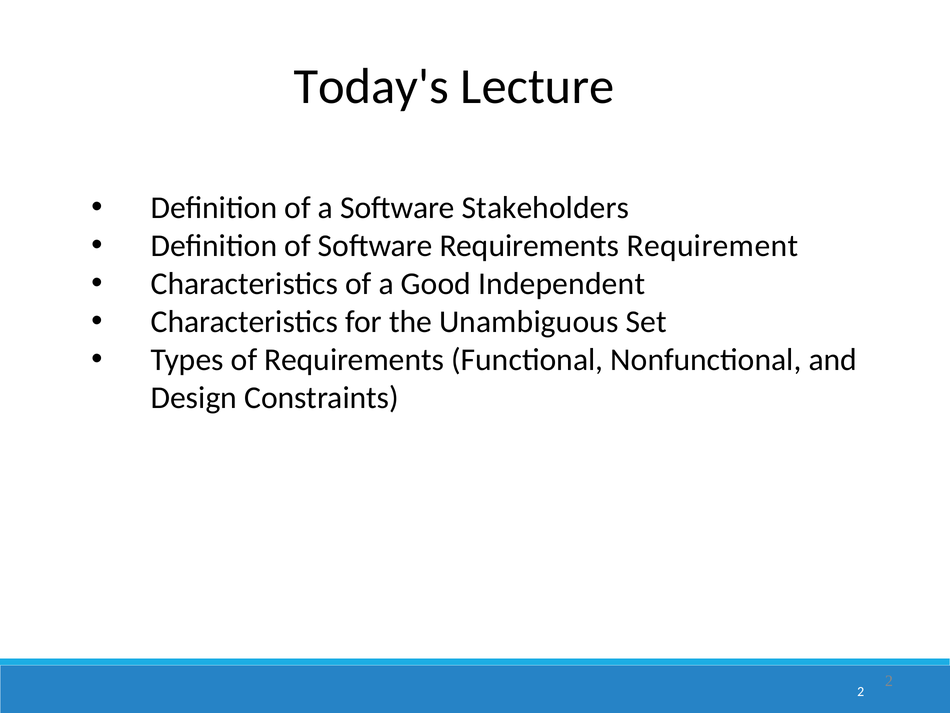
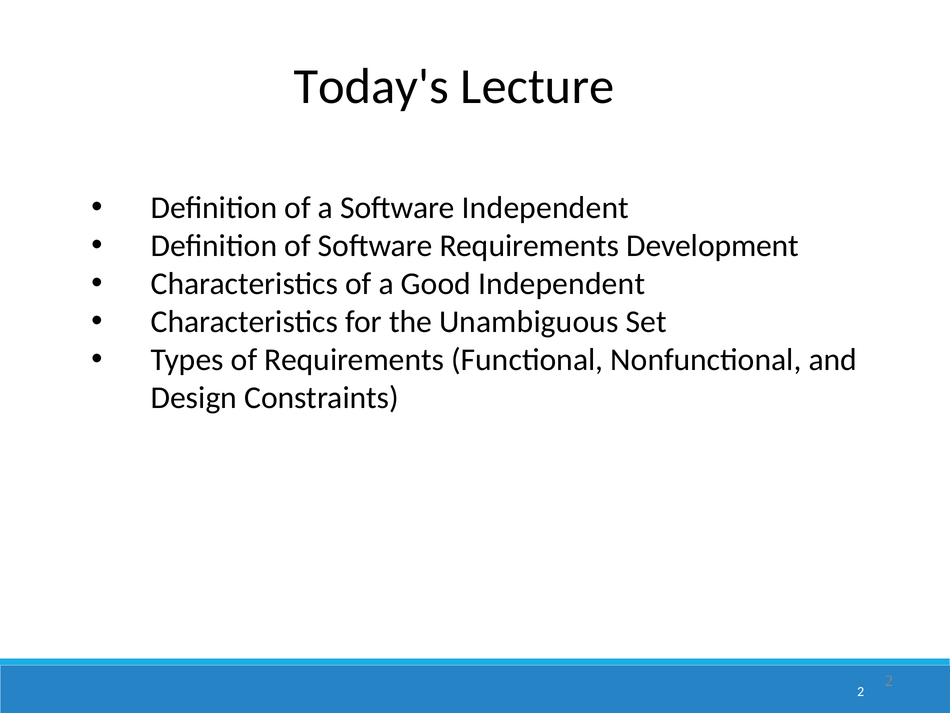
Software Stakeholders: Stakeholders -> Independent
Requirement: Requirement -> Development
